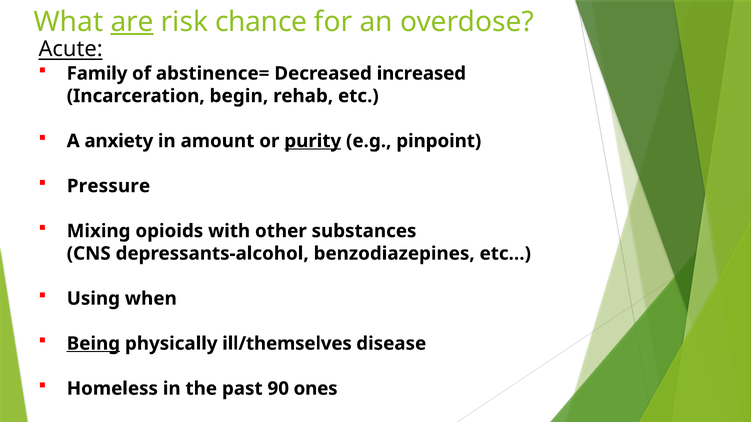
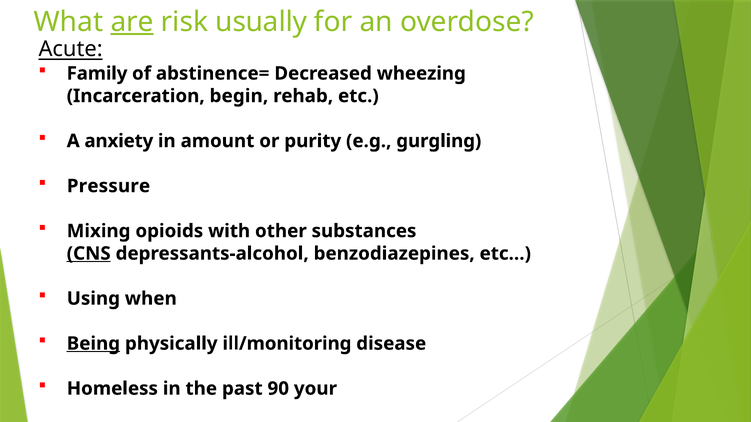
chance: chance -> usually
increased: increased -> wheezing
purity underline: present -> none
pinpoint: pinpoint -> gurgling
CNS underline: none -> present
ill/themselves: ill/themselves -> ill/monitoring
ones: ones -> your
